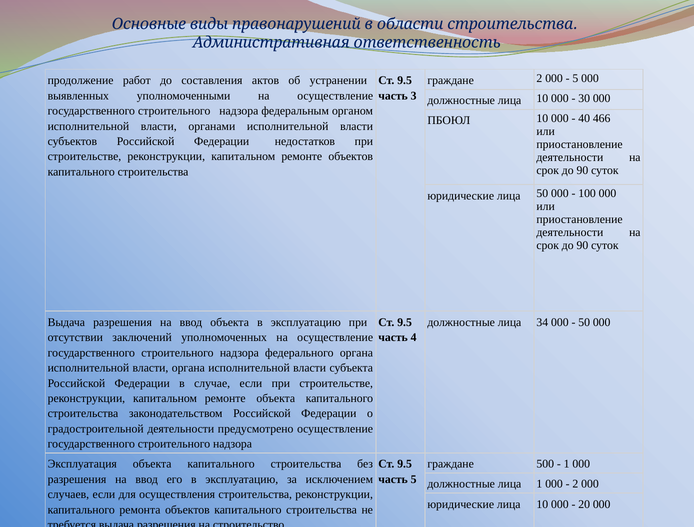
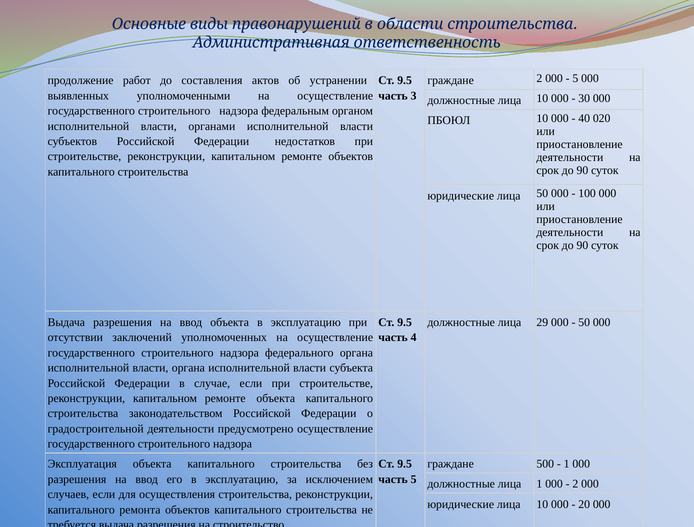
466: 466 -> 020
34: 34 -> 29
